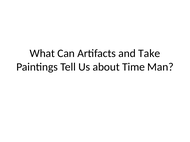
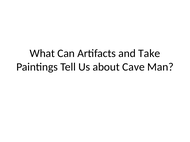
Time: Time -> Cave
